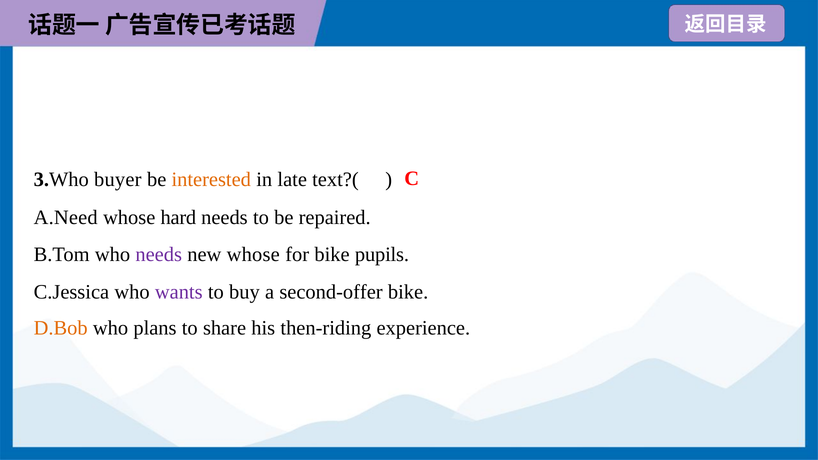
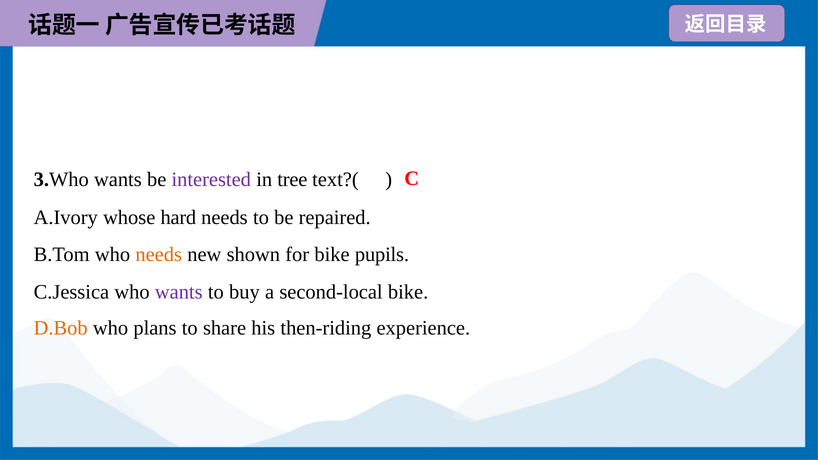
3.Who buyer: buyer -> wants
interested colour: orange -> purple
late: late -> tree
A.Need: A.Need -> A.Ivory
needs at (159, 255) colour: purple -> orange
new whose: whose -> shown
second-offer: second-offer -> second-local
